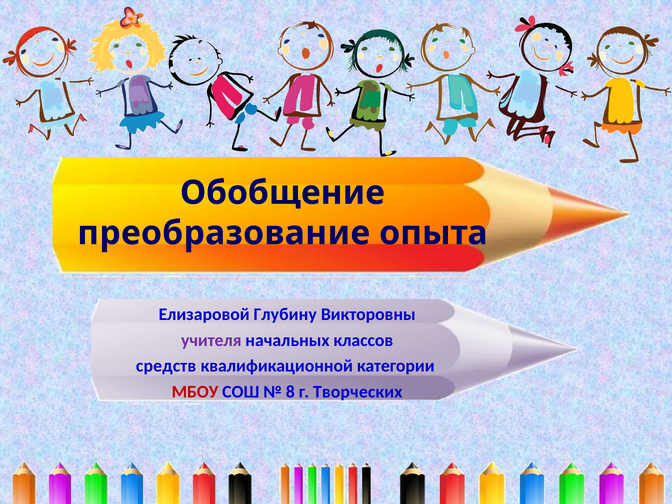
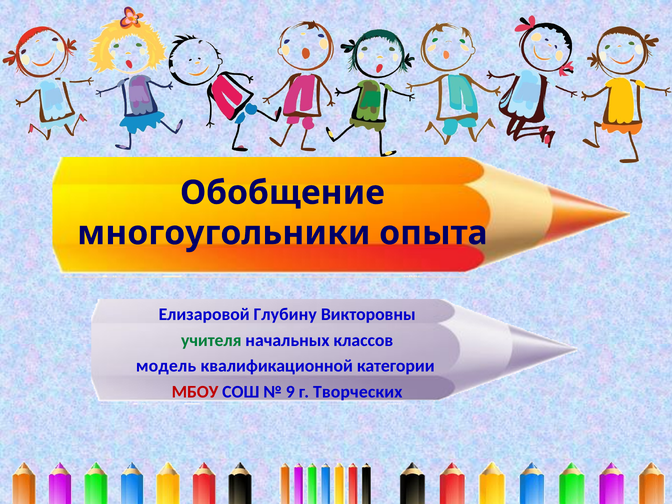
преобразование: преобразование -> многоугольники
учителя colour: purple -> green
средств: средств -> модель
8: 8 -> 9
